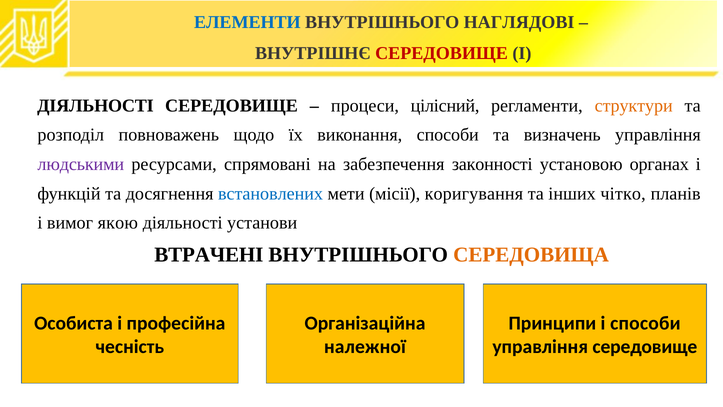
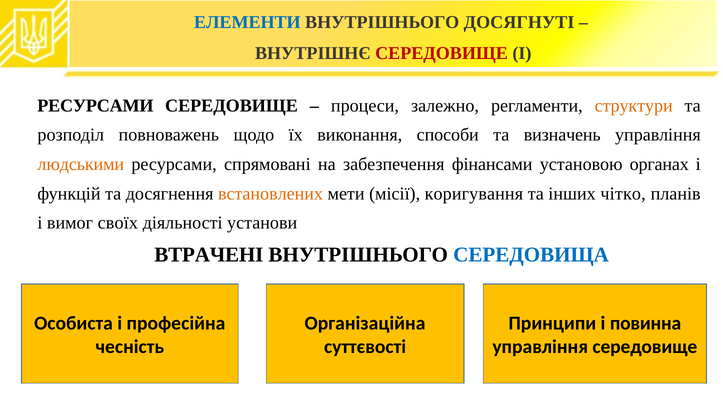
НАГЛЯДОВІ: НАГЛЯДОВІ -> ДОСЯГНУТІ
ДІЯЛЬНОСТІ at (95, 106): ДІЯЛЬНОСТІ -> РЕСУРСАМИ
цілісний: цілісний -> залежно
людськими colour: purple -> orange
законності: законності -> фінансами
встановлених colour: blue -> orange
якою: якою -> своїх
СЕРЕДОВИЩА colour: orange -> blue
і способи: способи -> повинна
належної: належної -> суттєвості
